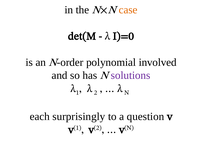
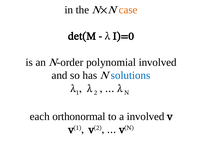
solutions colour: purple -> blue
surprisingly: surprisingly -> orthonormal
a question: question -> involved
